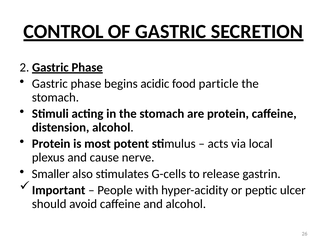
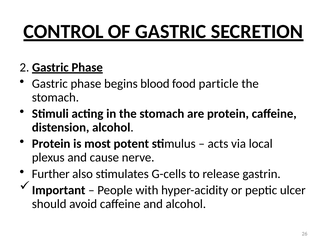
acidic: acidic -> blood
Smaller: Smaller -> Further
